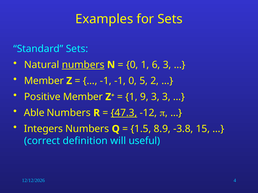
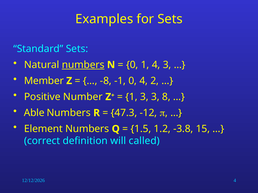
1 6: 6 -> 4
-1 at (106, 81): -1 -> -8
0 5: 5 -> 4
Positive Member: Member -> Number
1 9: 9 -> 3
3 3: 3 -> 8
47.3 underline: present -> none
Integers: Integers -> Element
8.9: 8.9 -> 1.2
useful: useful -> called
